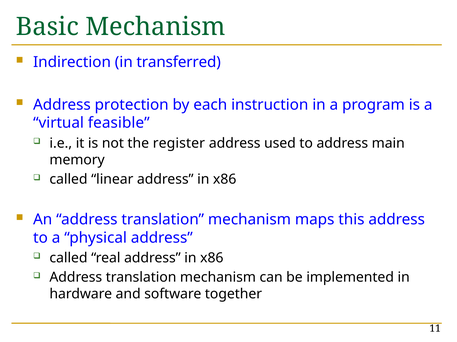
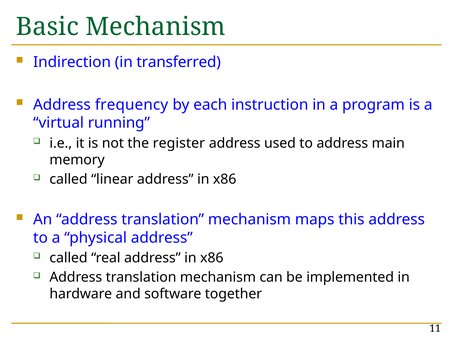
protection: protection -> frequency
feasible: feasible -> running
